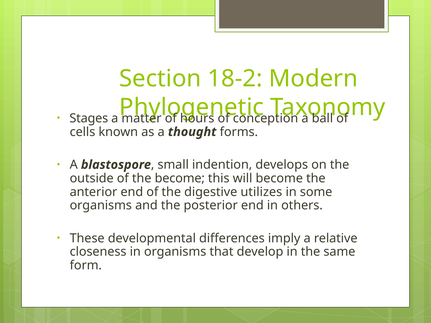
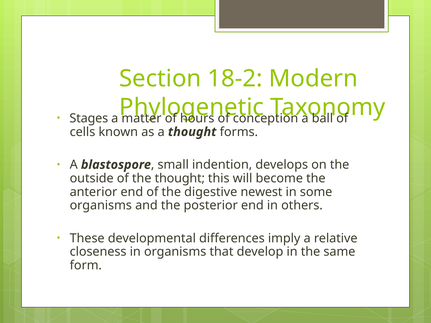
the become: become -> thought
utilizes: utilizes -> newest
